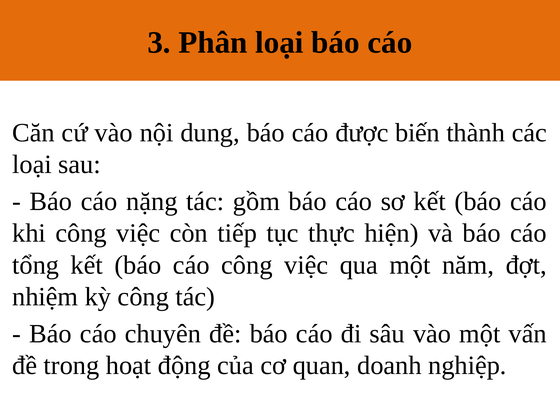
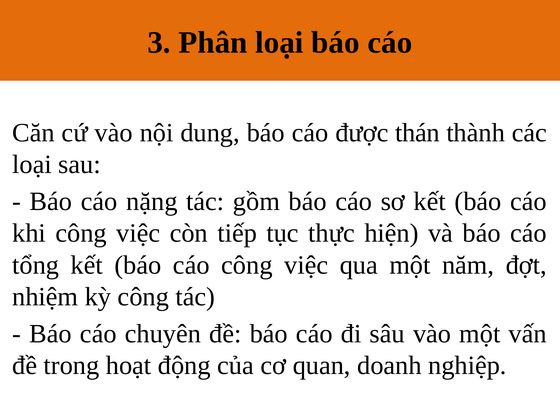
biến: biến -> thán
